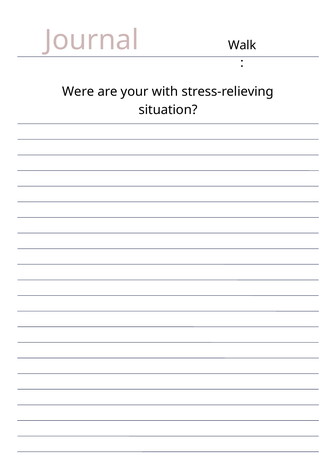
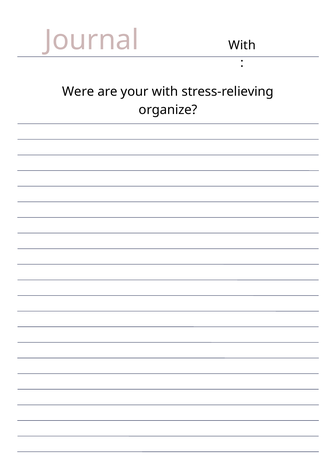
Journal Walk: Walk -> With
situation: situation -> organize
